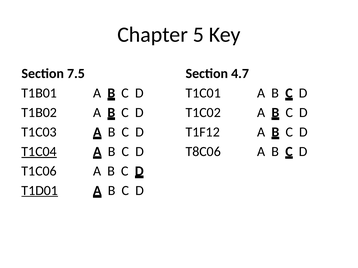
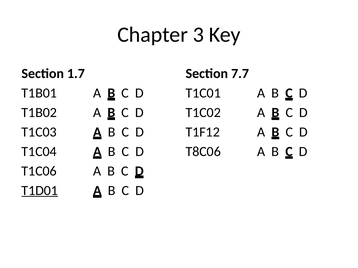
5: 5 -> 3
7.5: 7.5 -> 1.7
4.7: 4.7 -> 7.7
T1C04 underline: present -> none
